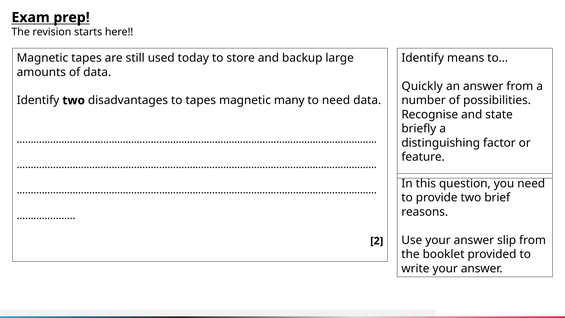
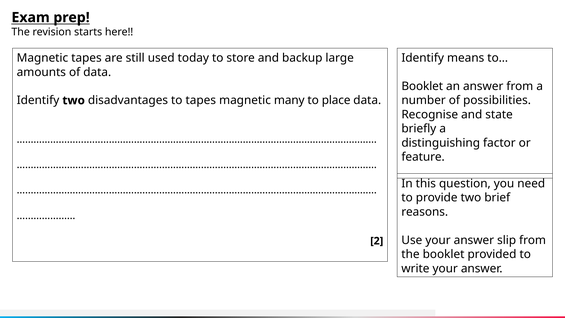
Quickly at (422, 86): Quickly -> Booklet
to need: need -> place
